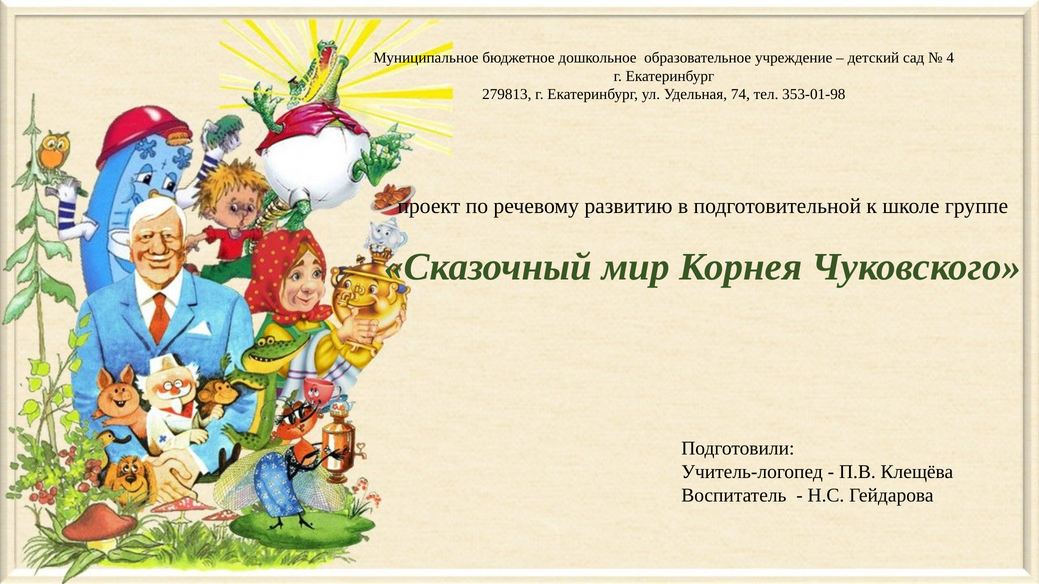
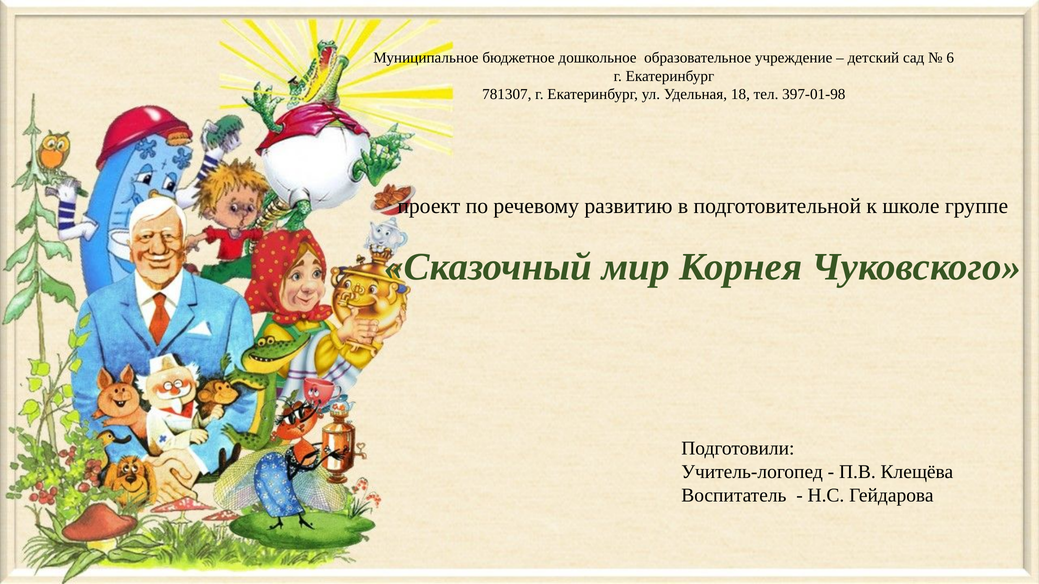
4: 4 -> 6
279813: 279813 -> 781307
74: 74 -> 18
353-01-98: 353-01-98 -> 397-01-98
